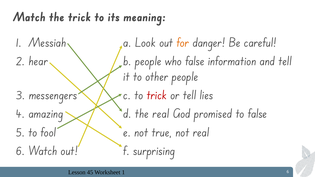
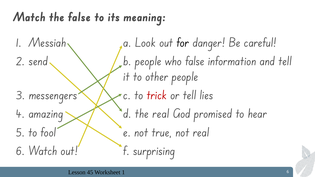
the trick: trick -> false
for colour: orange -> black
hear: hear -> send
to false: false -> hear
